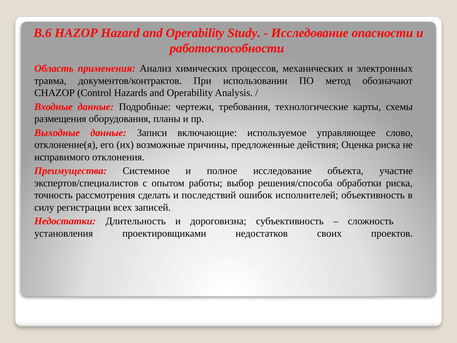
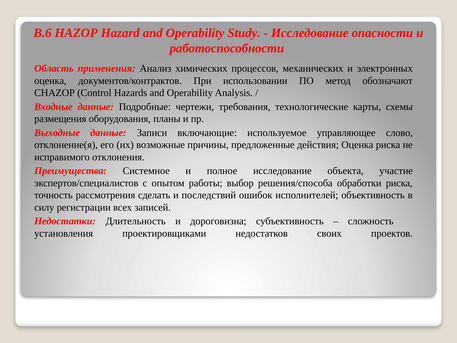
травма at (50, 81): травма -> оценка
